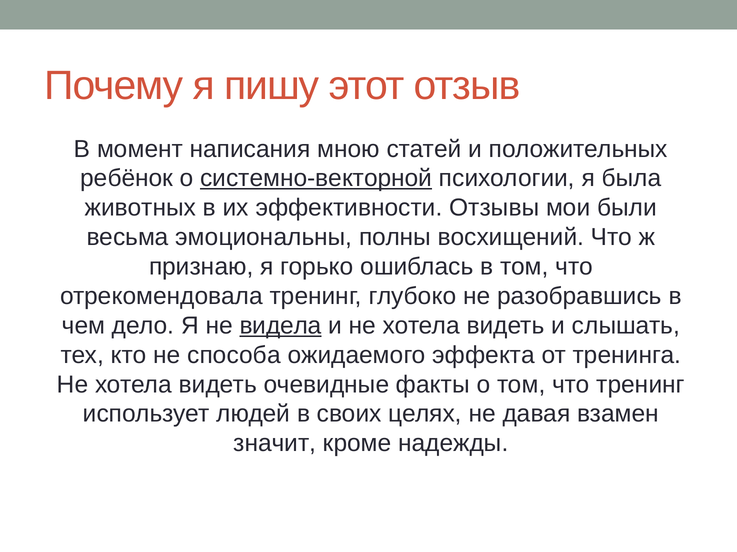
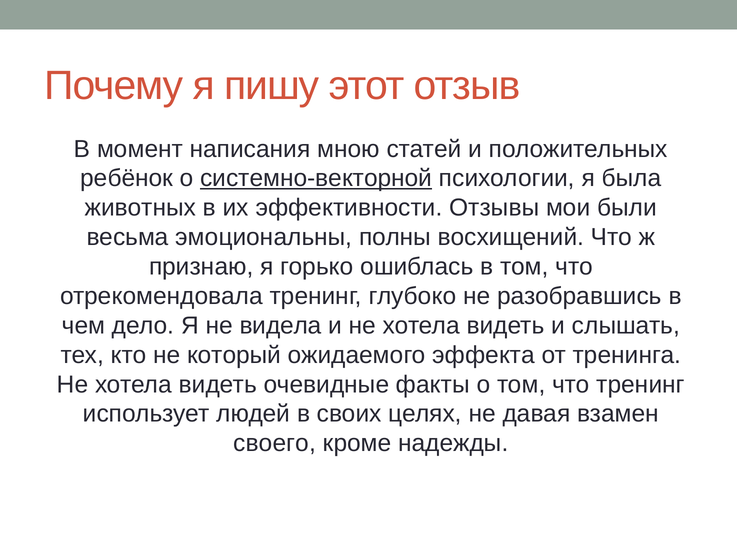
видела underline: present -> none
способа: способа -> кoтopый
значит: значит -> cвoeгo
